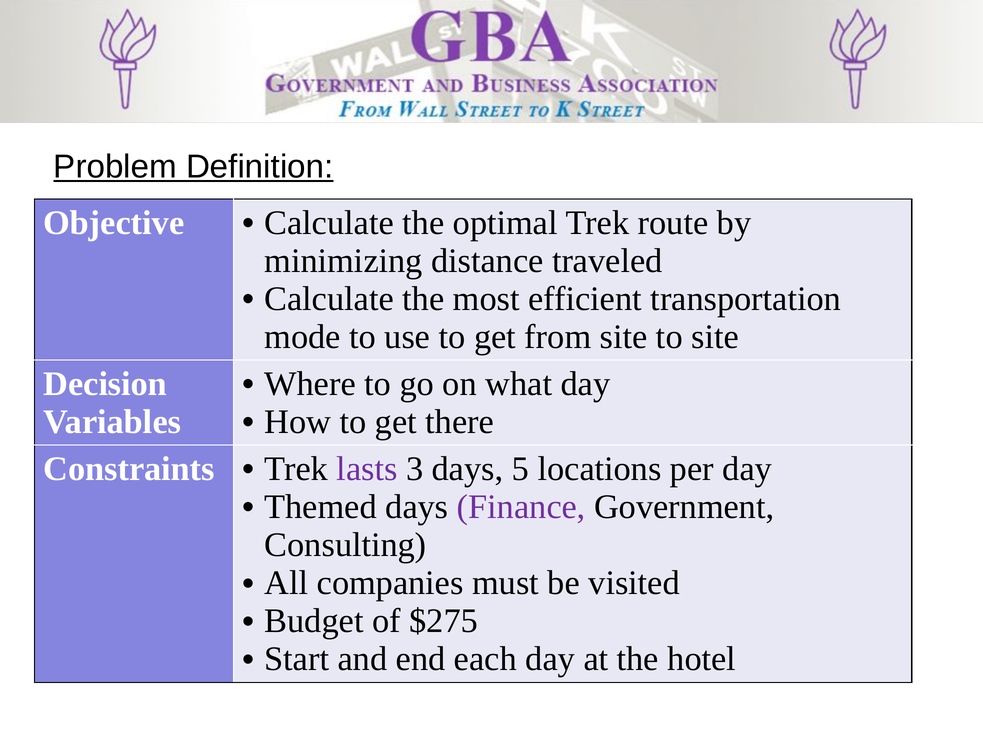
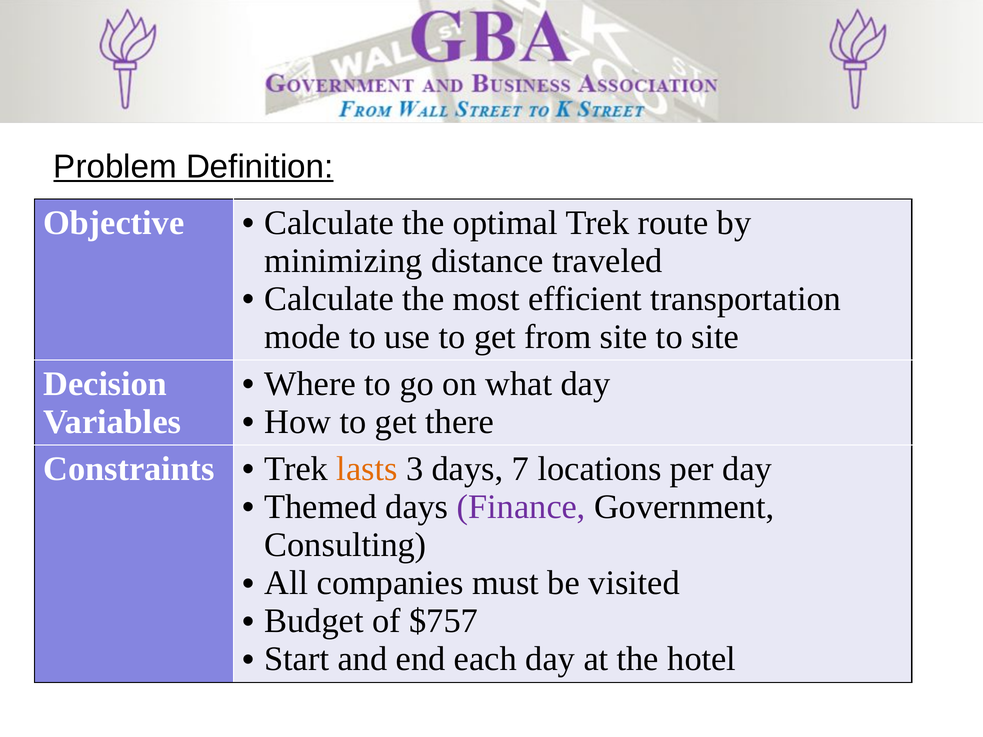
lasts colour: purple -> orange
5: 5 -> 7
$275: $275 -> $757
